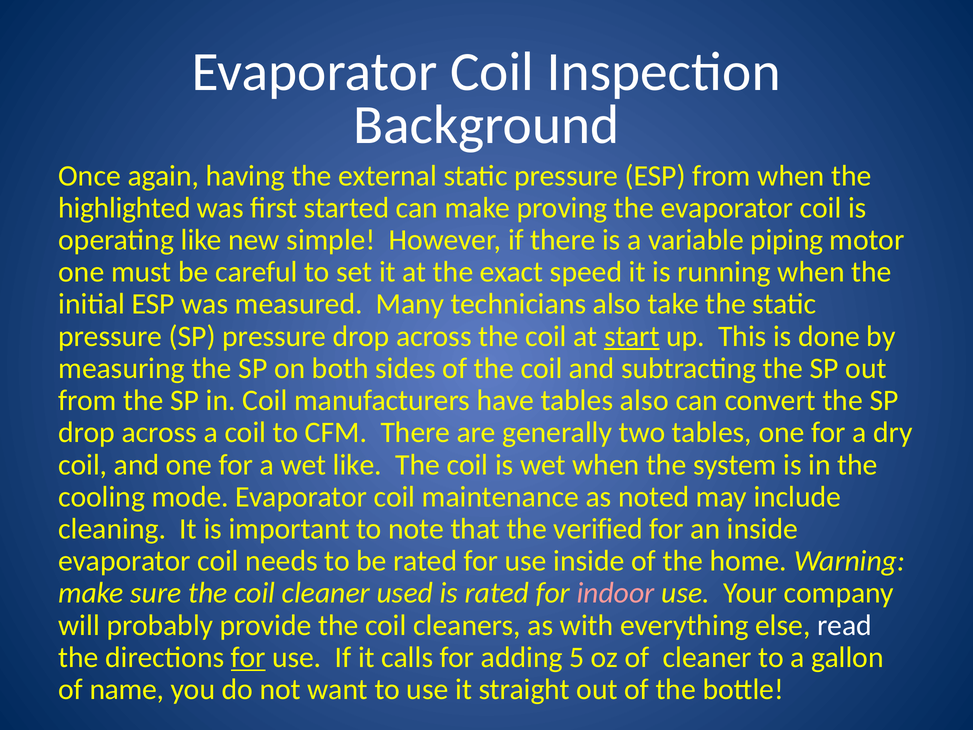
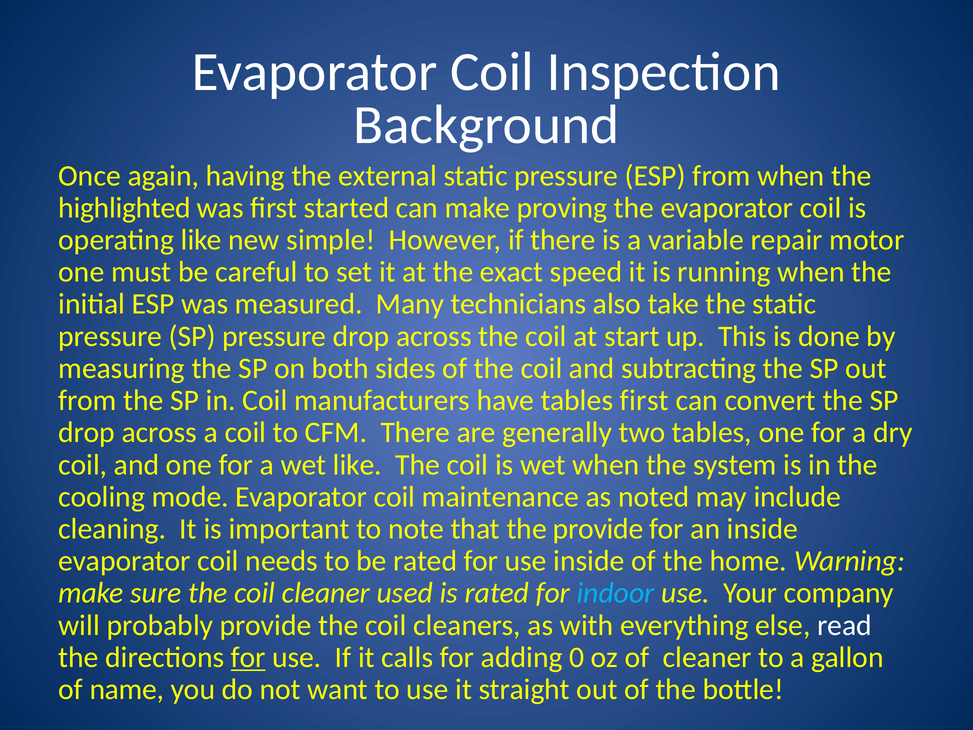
piping: piping -> repair
start underline: present -> none
tables also: also -> first
the verified: verified -> provide
indoor colour: pink -> light blue
5: 5 -> 0
